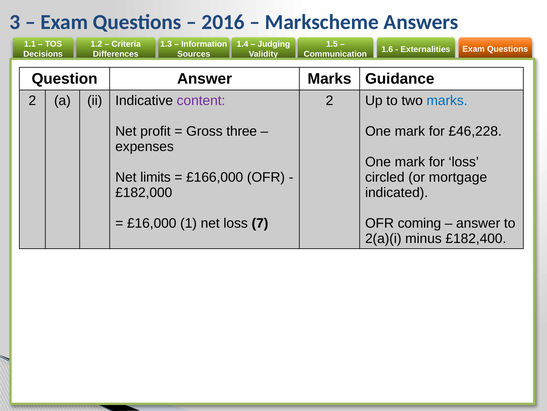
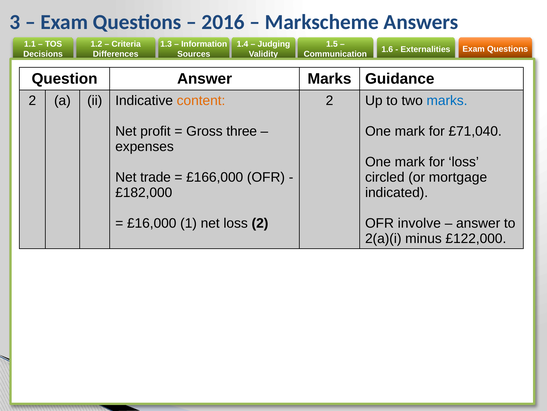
content colour: purple -> orange
£46,228: £46,228 -> £71,040
limits: limits -> trade
loss 7: 7 -> 2
coming: coming -> involve
£182,400: £182,400 -> £122,000
